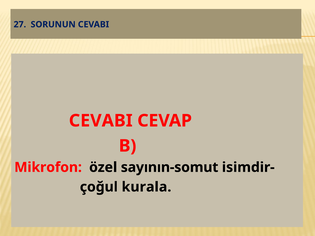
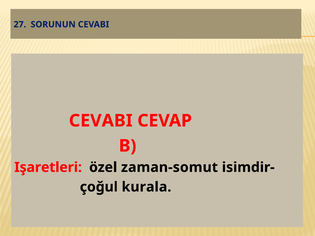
Mikrofon: Mikrofon -> Işaretleri
sayının-somut: sayının-somut -> zaman-somut
